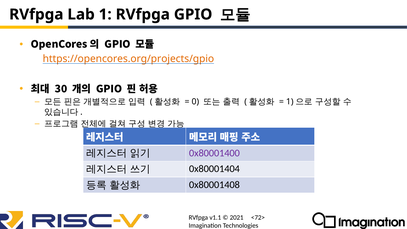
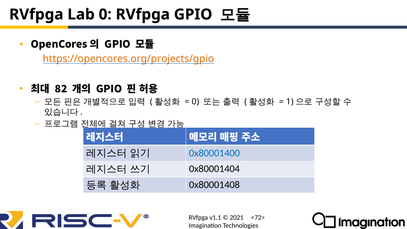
Lab 1: 1 -> 0
30: 30 -> 82
0x80001400 colour: purple -> blue
